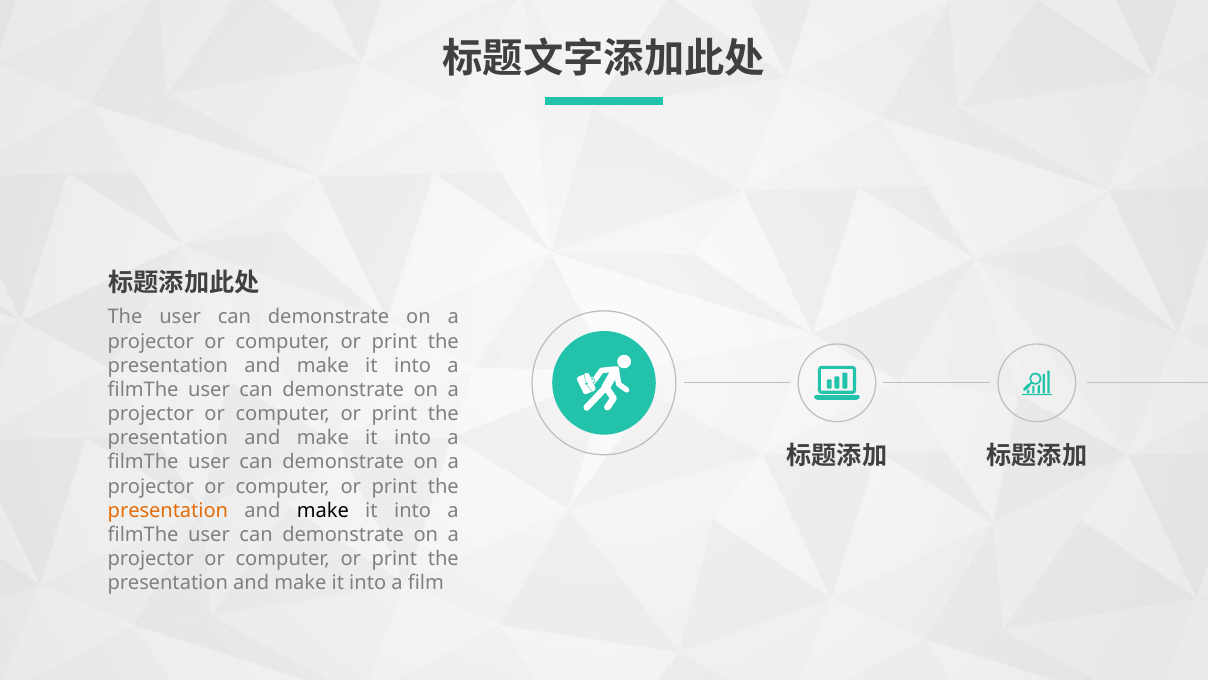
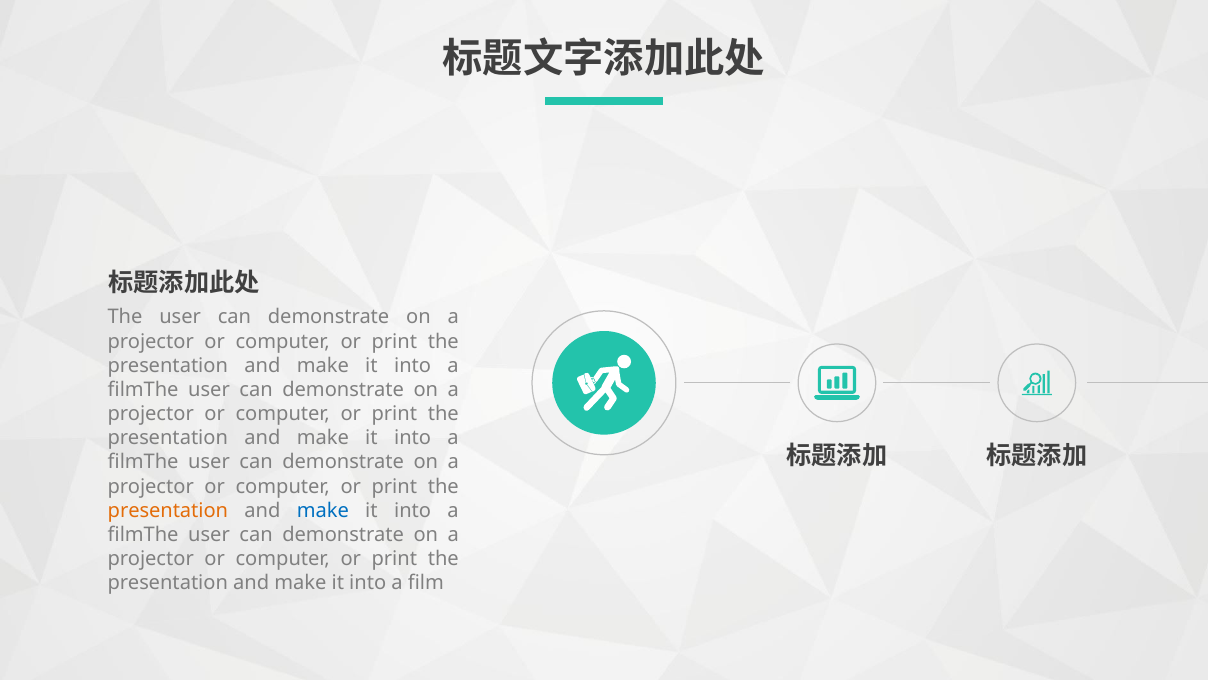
make at (323, 510) colour: black -> blue
